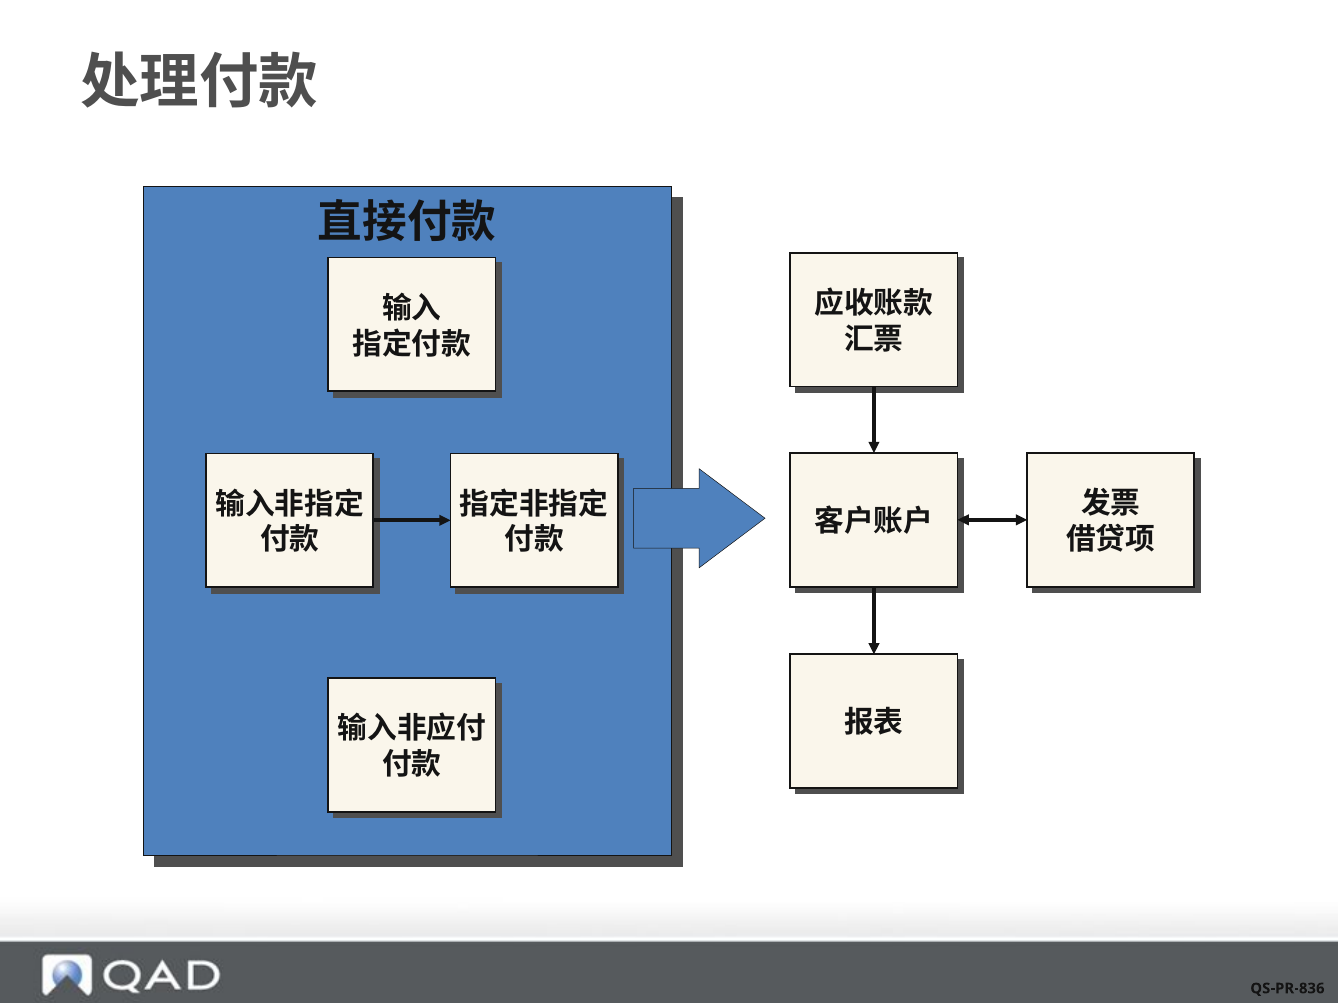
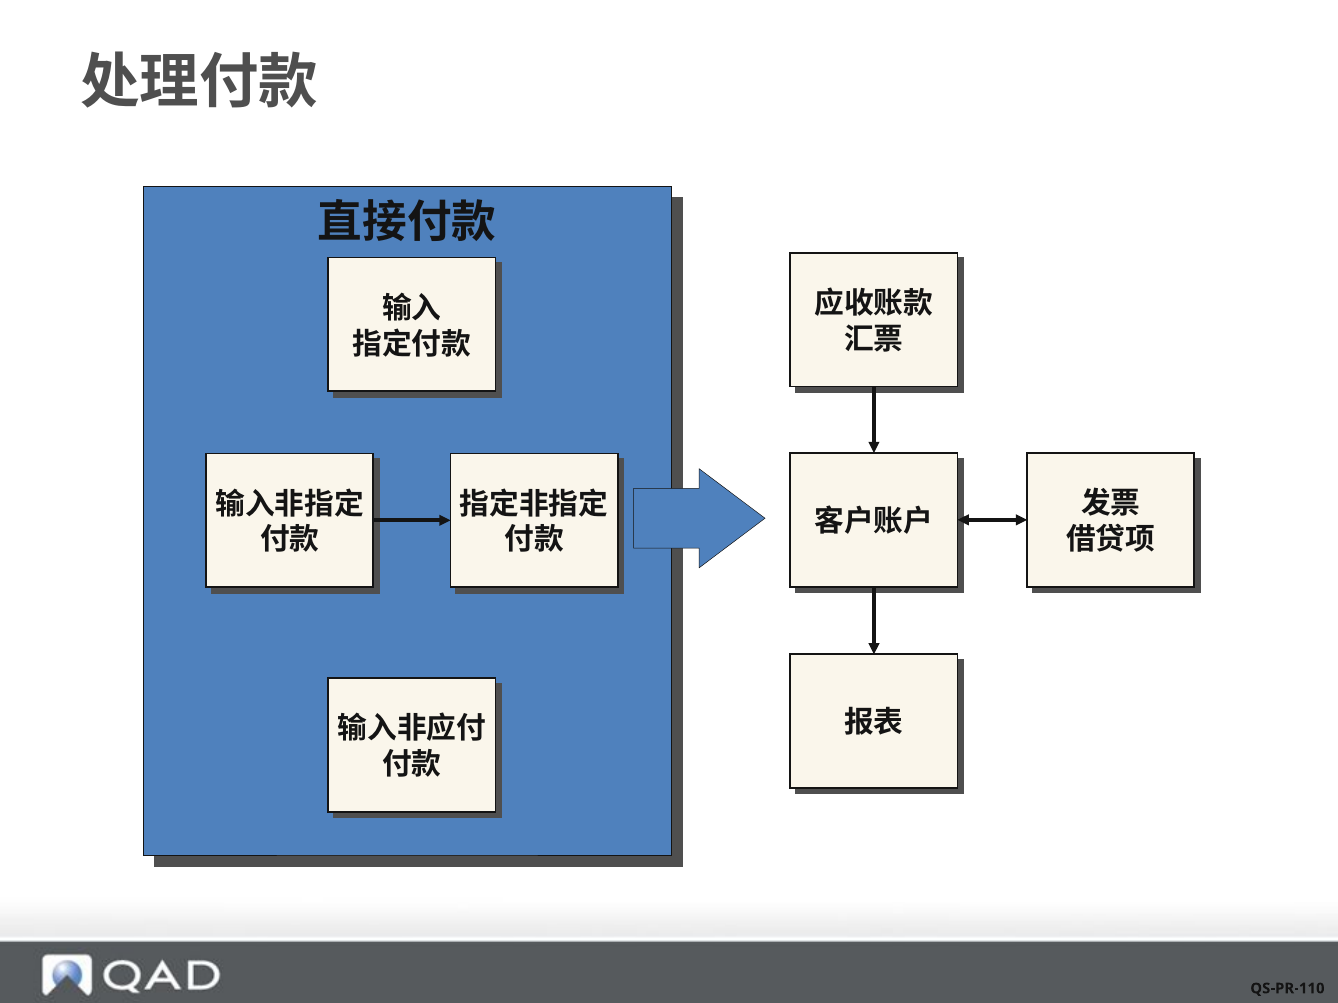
QS-PR-836: QS-PR-836 -> QS-PR-110
